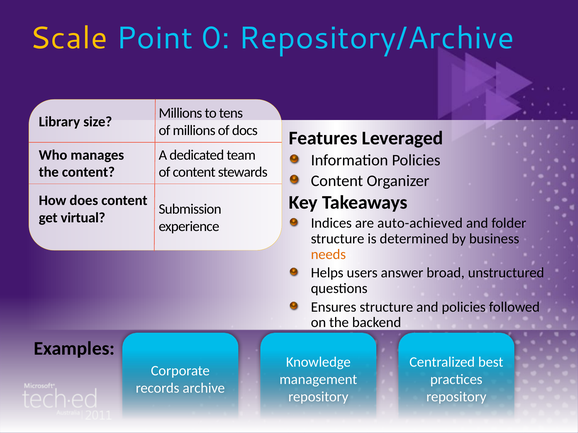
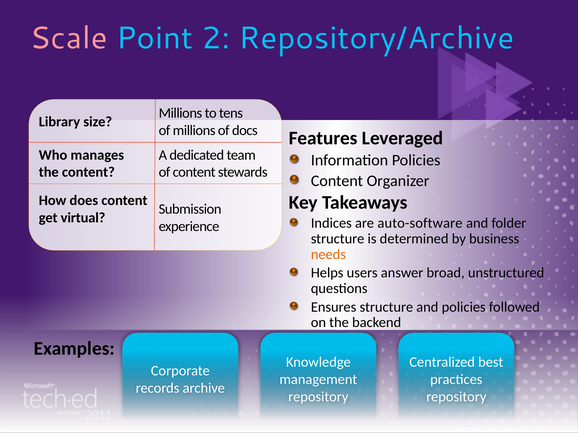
Scale colour: yellow -> pink
0: 0 -> 2
auto-achieved: auto-achieved -> auto-software
